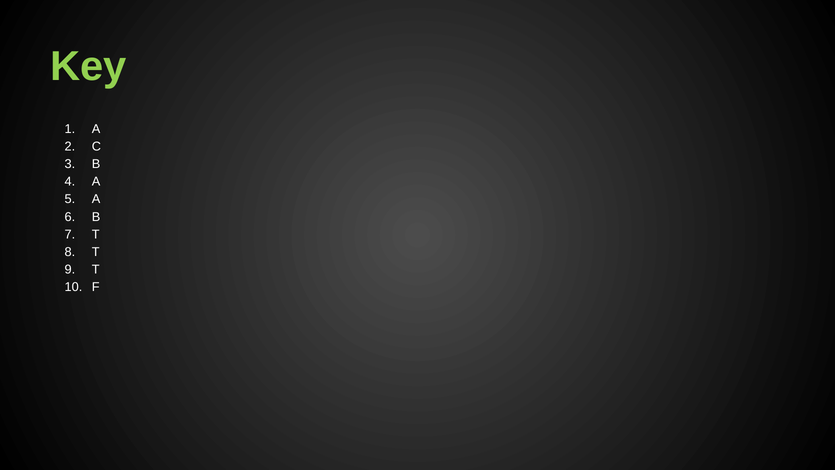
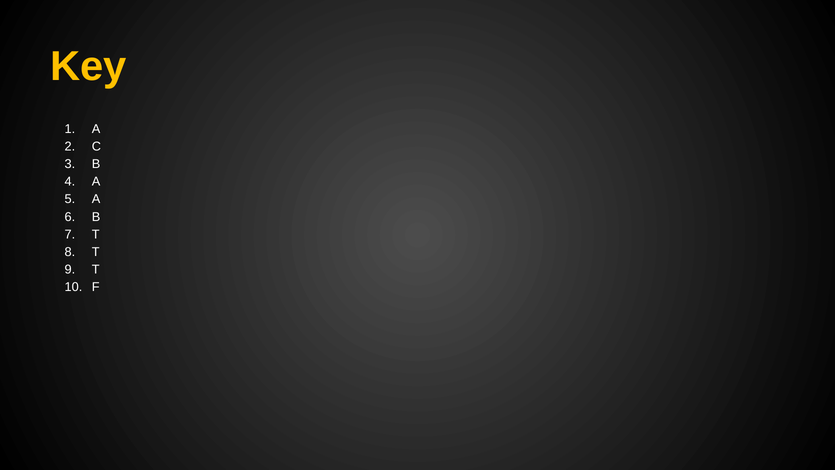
Key colour: light green -> yellow
